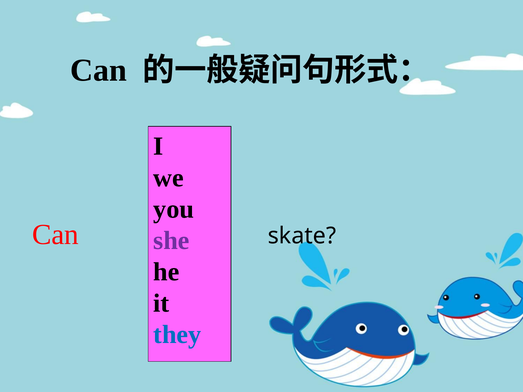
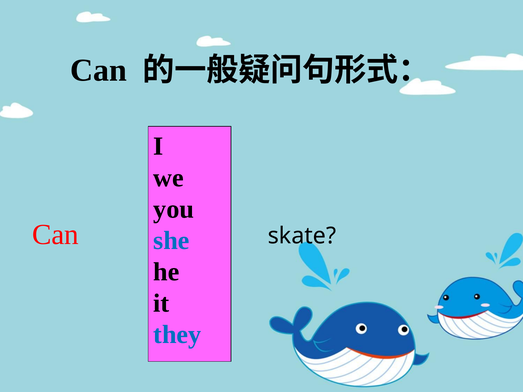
she colour: purple -> blue
